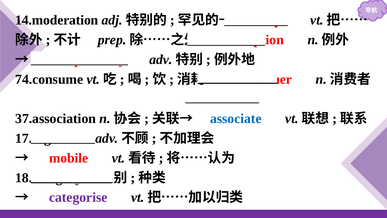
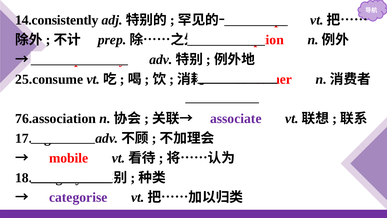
14.moderation: 14.moderation -> 14.consistently
74.consume: 74.consume -> 25.consume
37.association: 37.association -> 76.association
associate colour: blue -> purple
